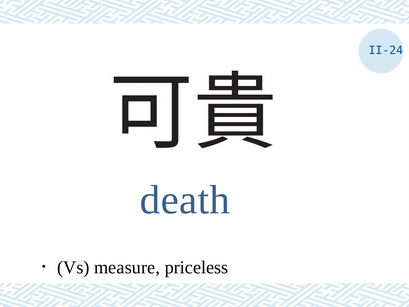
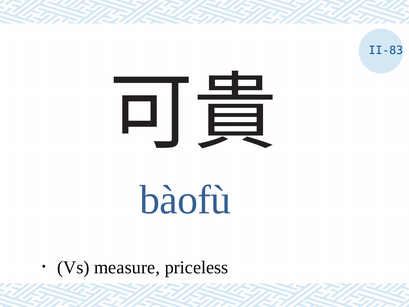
II-24: II-24 -> II-83
death: death -> bàofù
